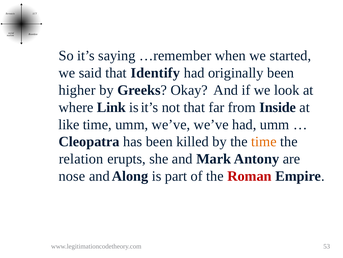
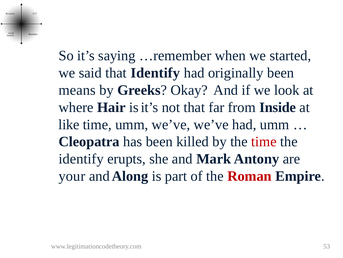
higher: higher -> means
Link: Link -> Hair
time at (264, 141) colour: orange -> red
relation at (81, 158): relation -> identify
nose: nose -> your
